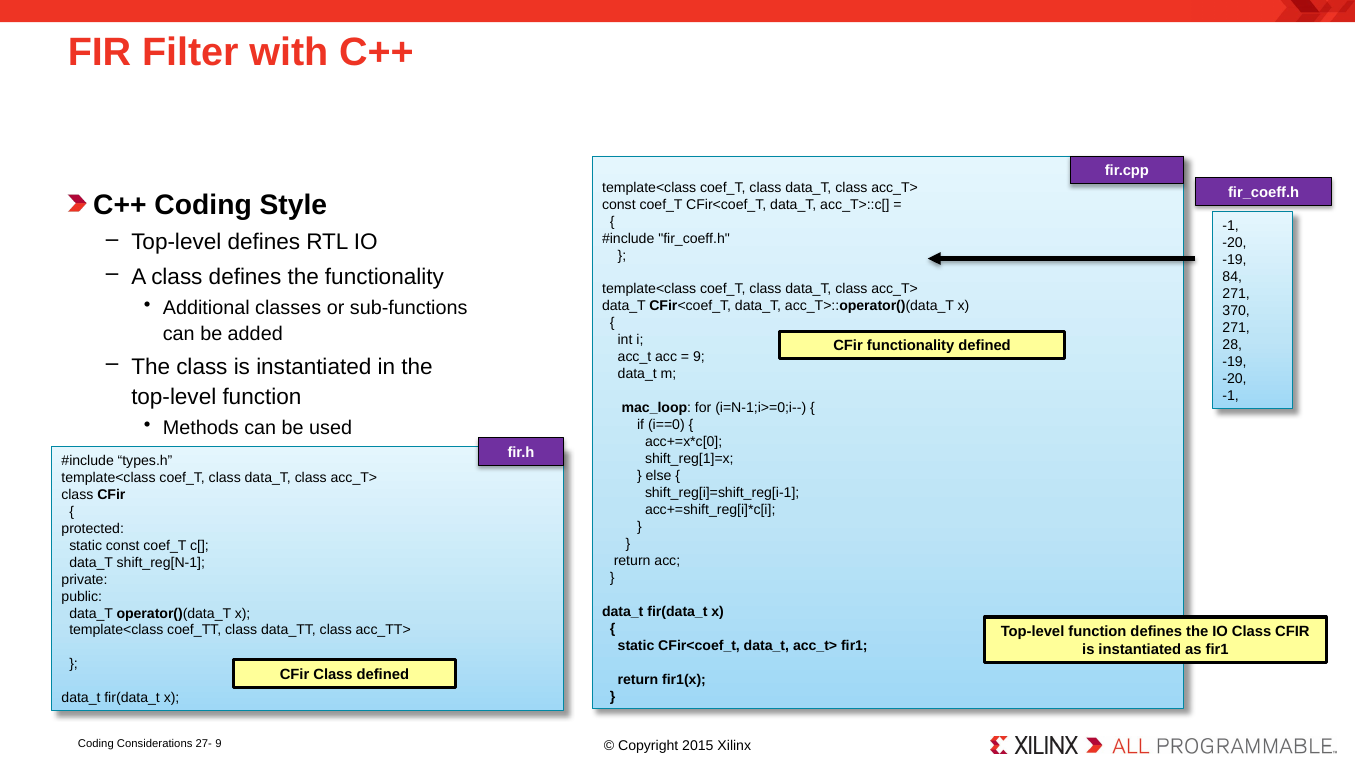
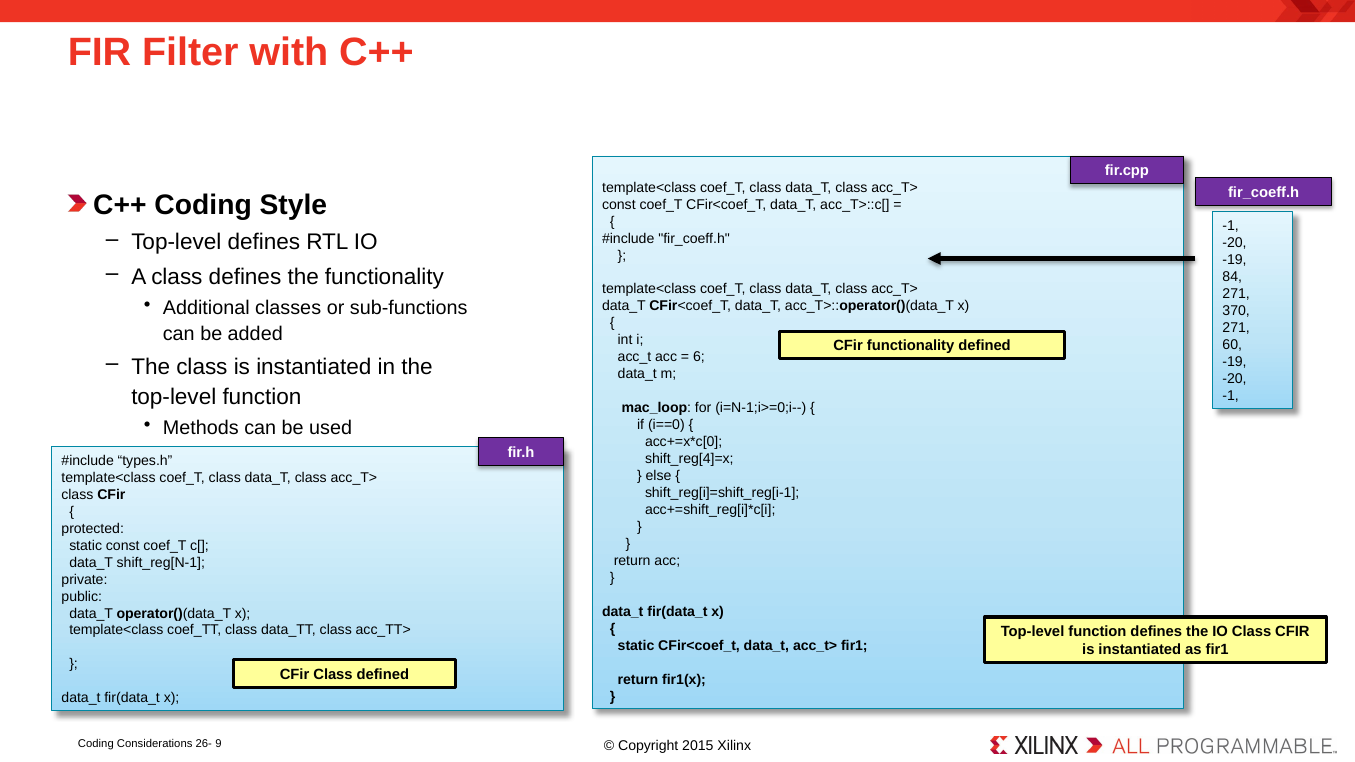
28: 28 -> 60
9 at (699, 357): 9 -> 6
shift_reg[1]=x: shift_reg[1]=x -> shift_reg[4]=x
27-: 27- -> 26-
